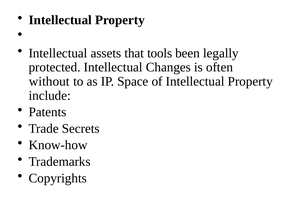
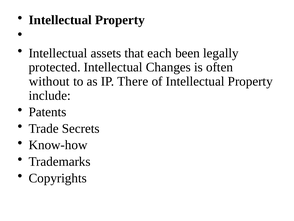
tools: tools -> each
Space: Space -> There
